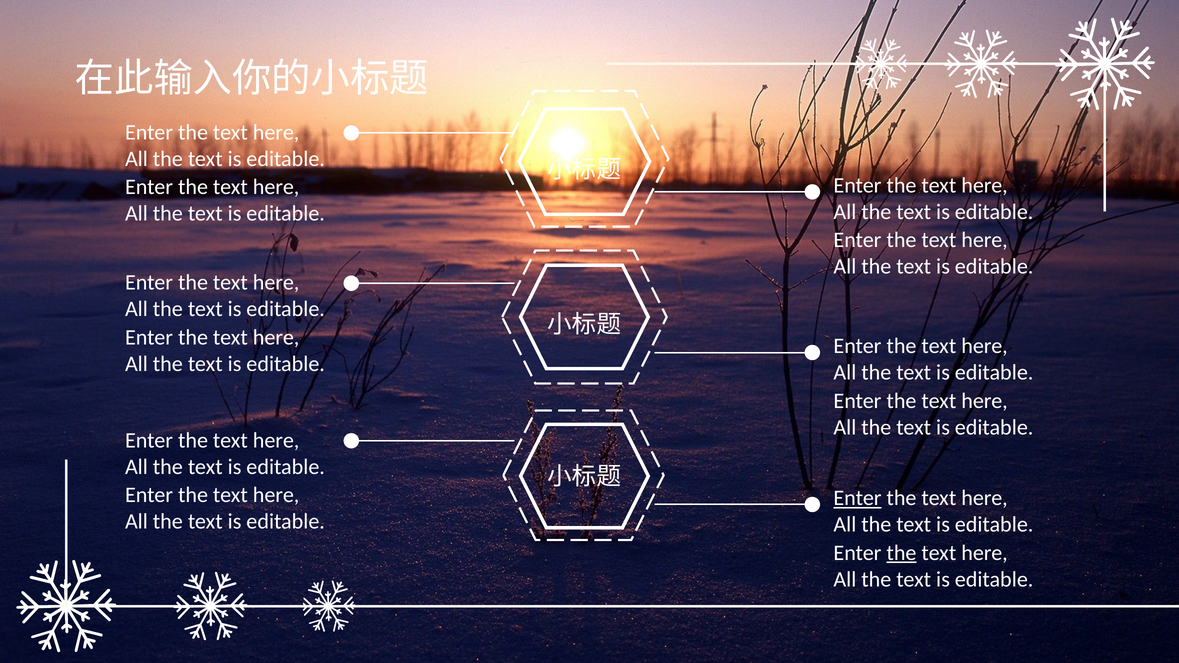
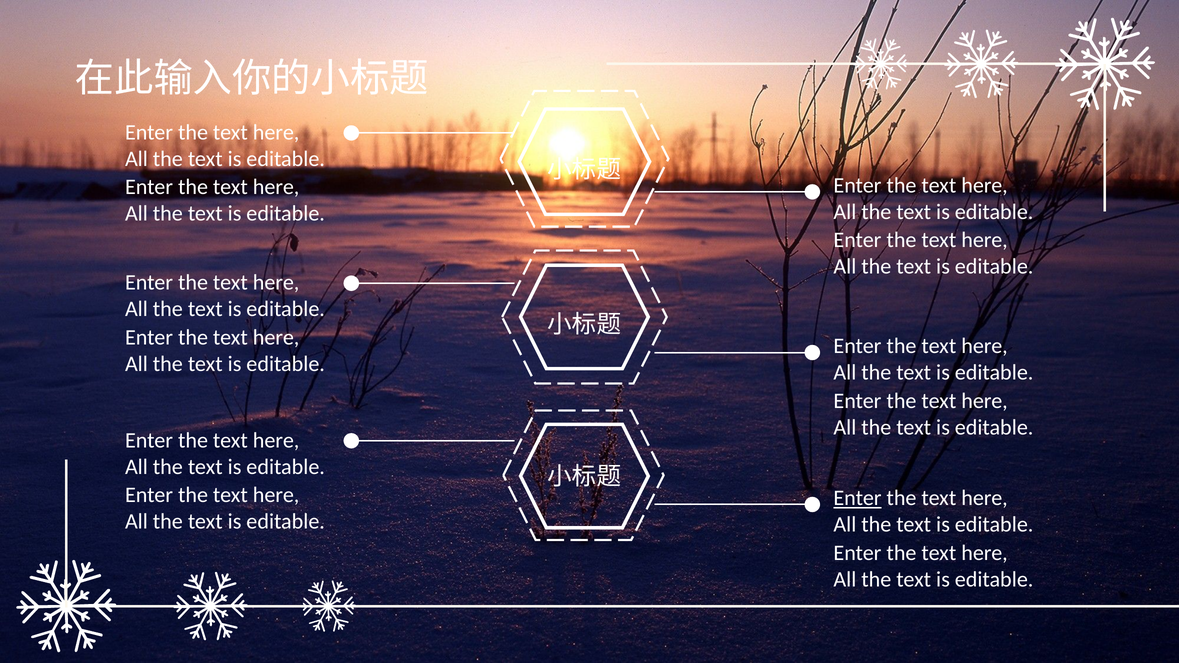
the at (901, 553) underline: present -> none
